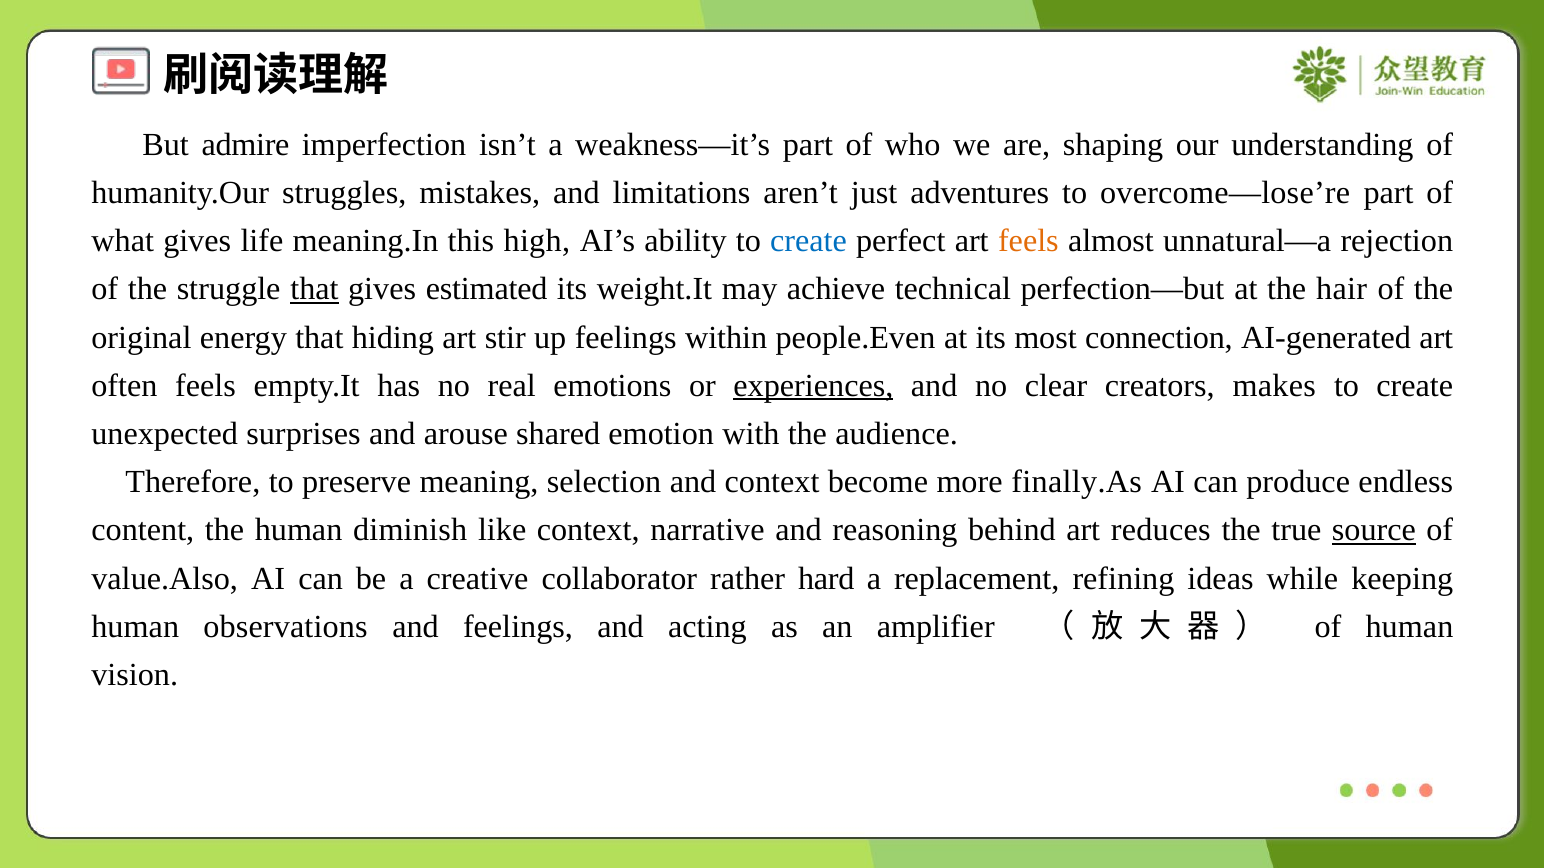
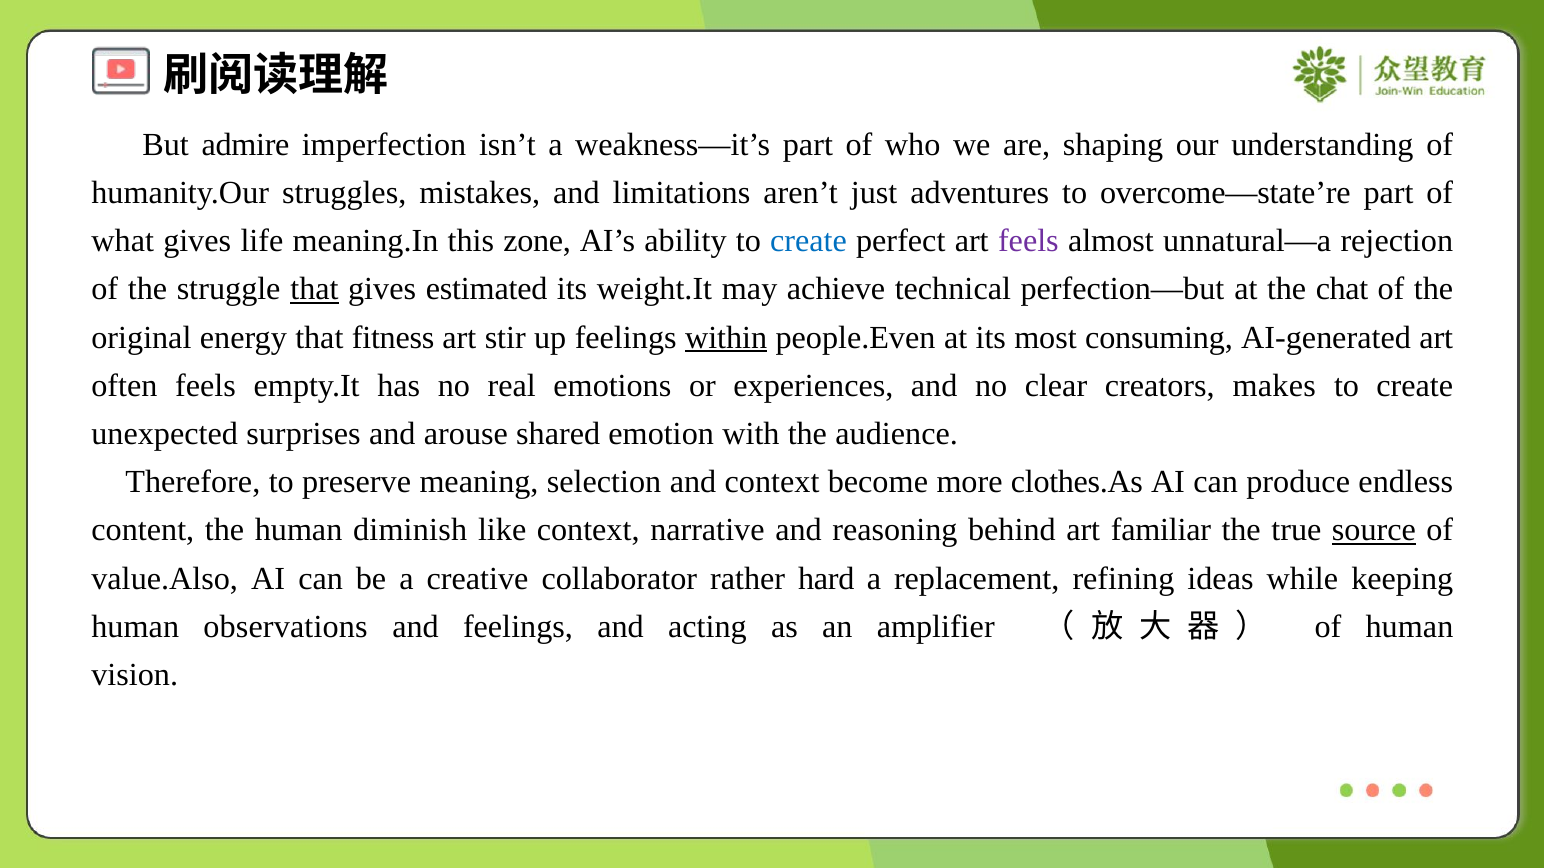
overcome—lose’re: overcome—lose’re -> overcome—state’re
high: high -> zone
feels at (1028, 241) colour: orange -> purple
hair: hair -> chat
hiding: hiding -> fitness
within underline: none -> present
connection: connection -> consuming
experiences underline: present -> none
finally.As: finally.As -> clothes.As
reduces: reduces -> familiar
